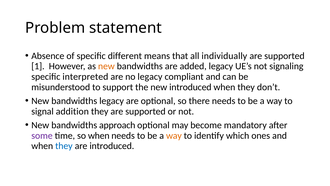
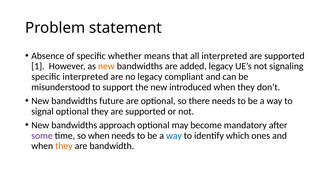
different: different -> whether
all individually: individually -> interpreted
bandwidths legacy: legacy -> future
signal addition: addition -> optional
way at (174, 135) colour: orange -> blue
they at (64, 146) colour: blue -> orange
are introduced: introduced -> bandwidth
